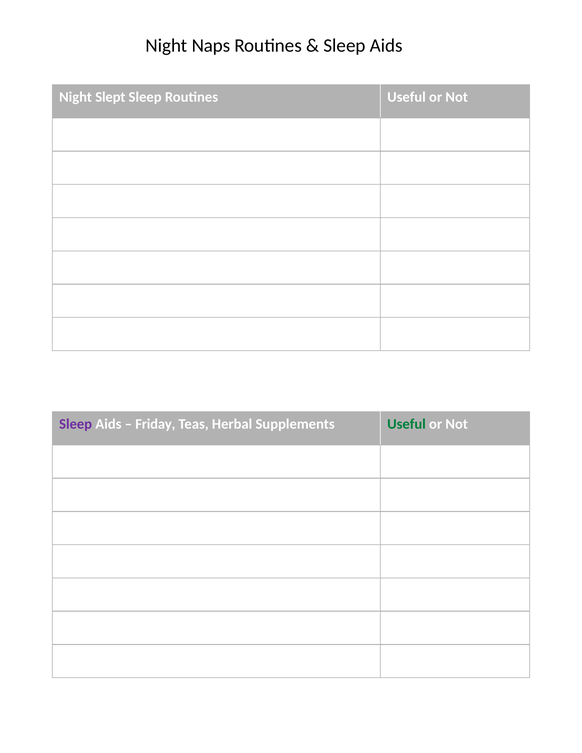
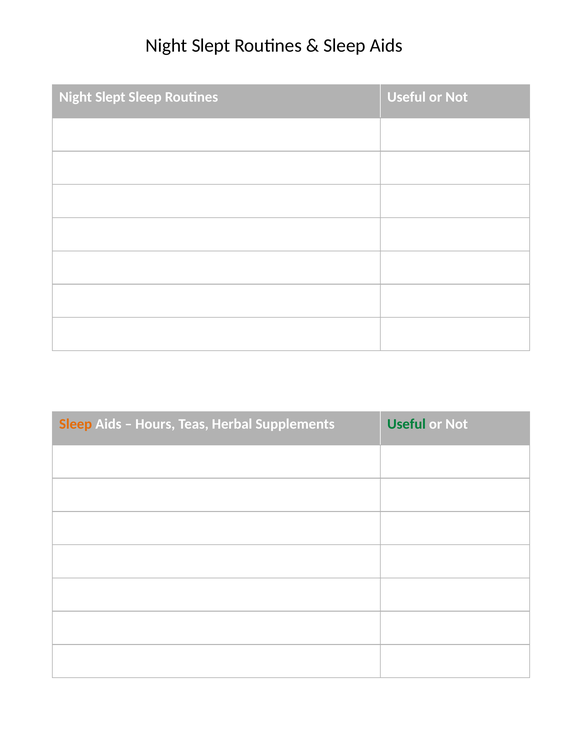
Naps at (211, 46): Naps -> Slept
Sleep at (76, 424) colour: purple -> orange
Friday: Friday -> Hours
